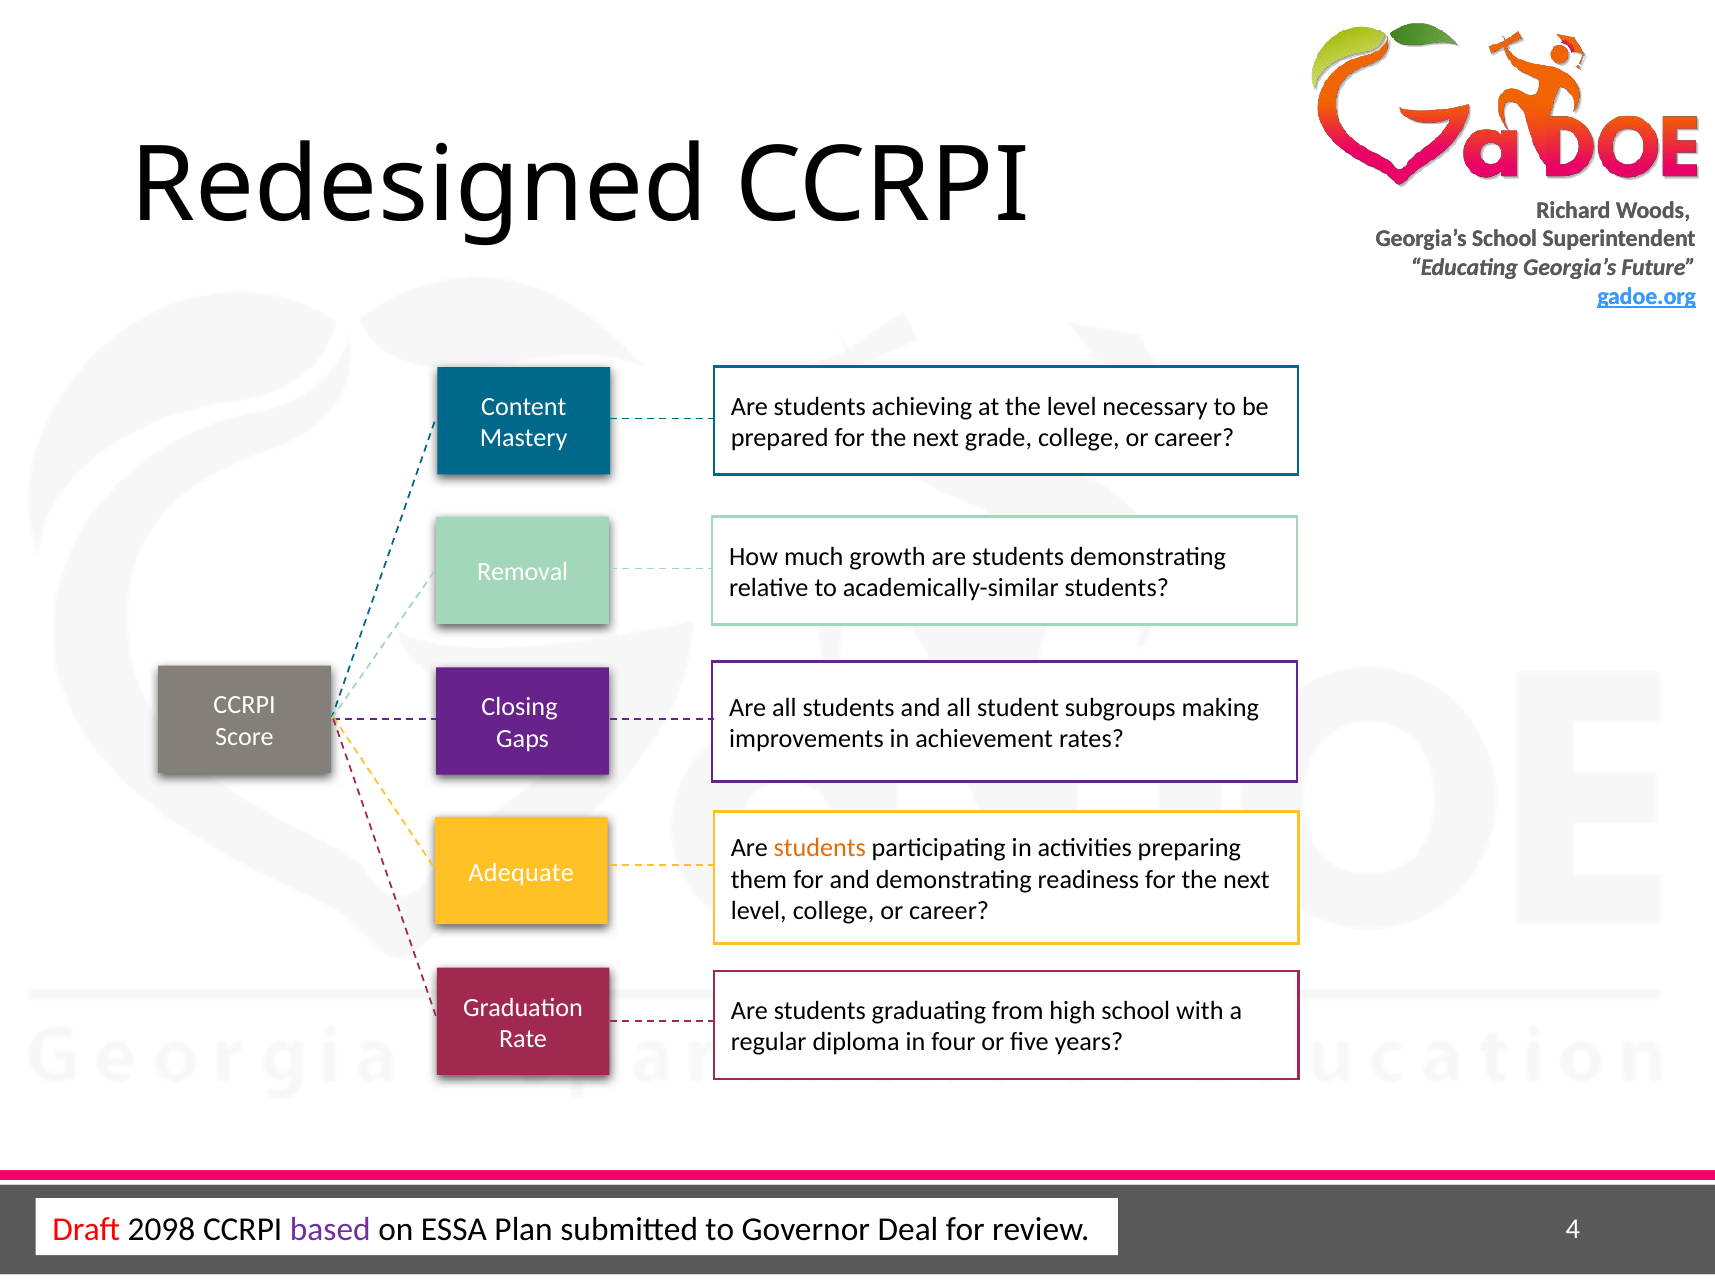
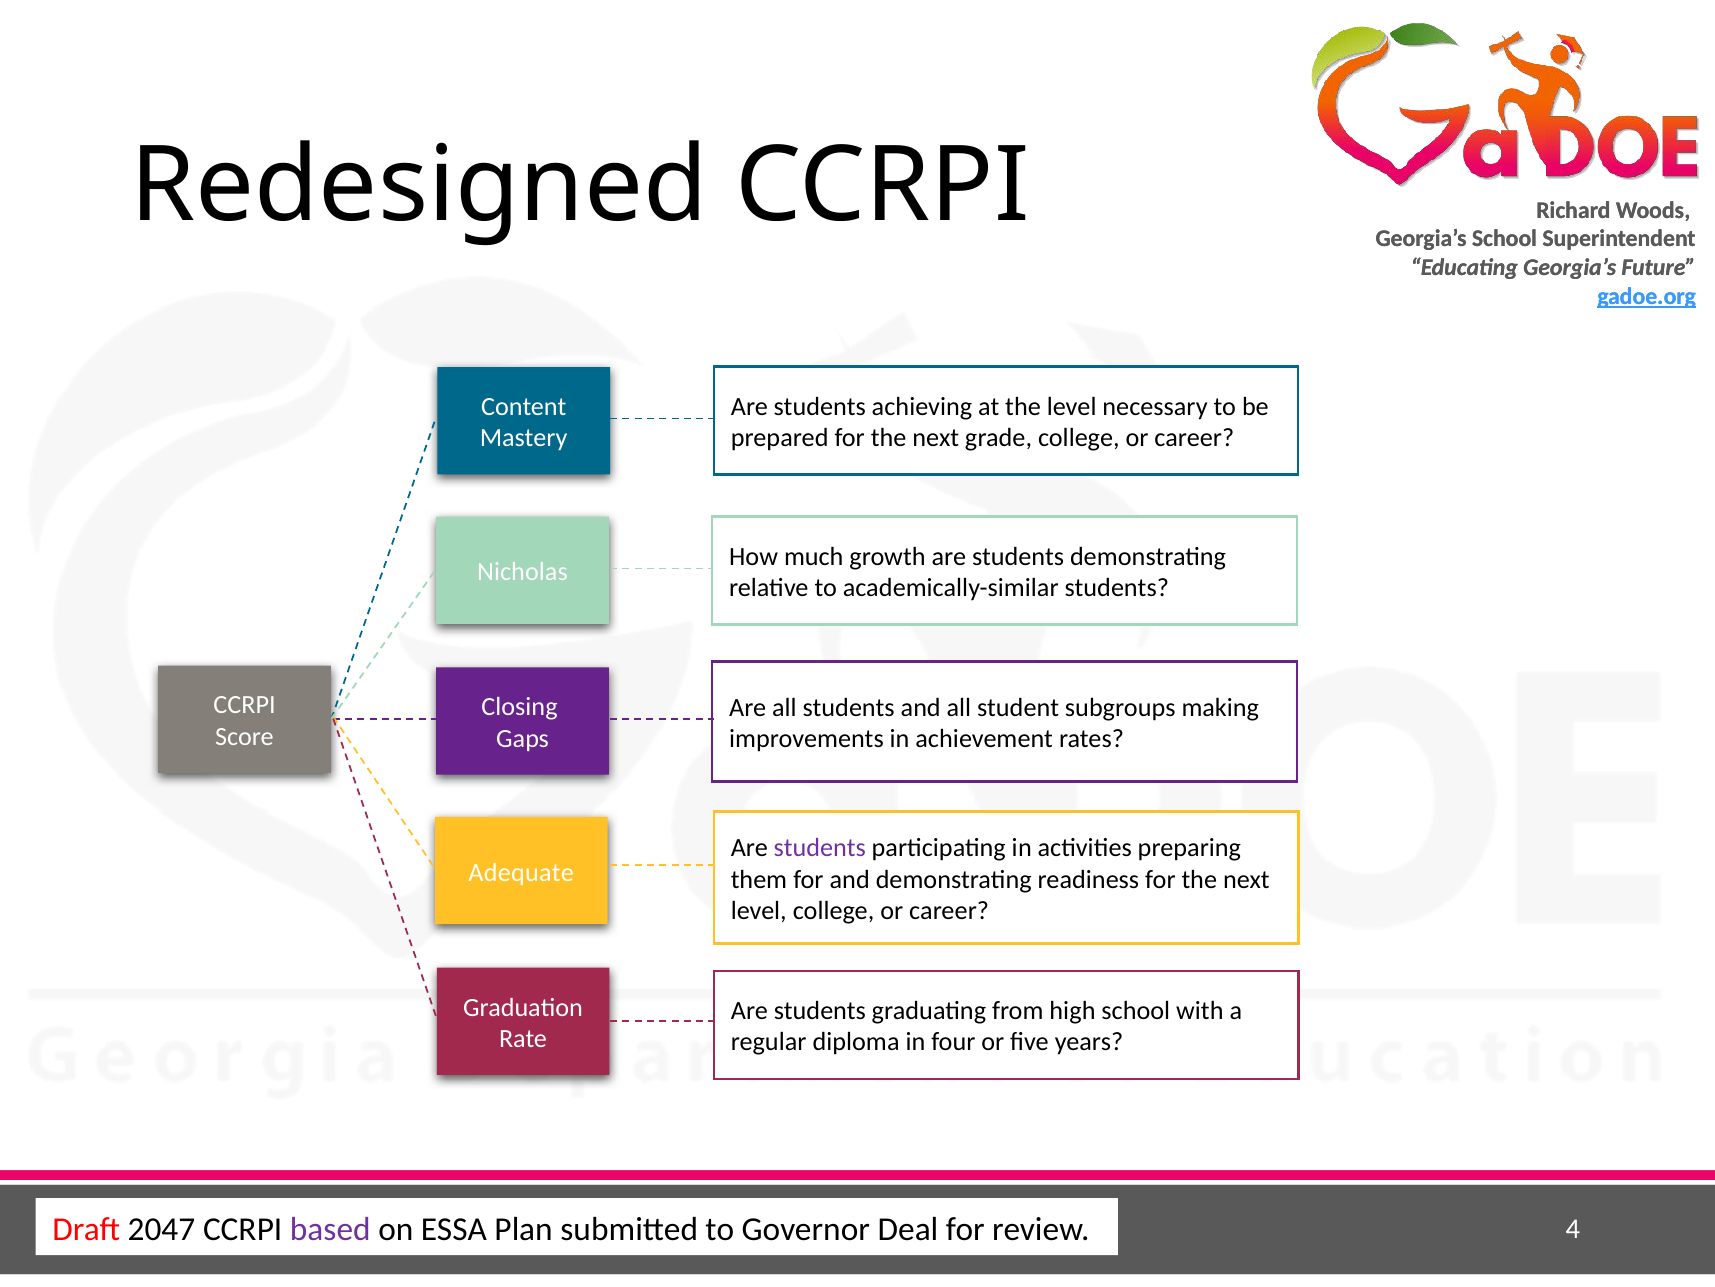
Removal: Removal -> Nicholas
students at (820, 848) colour: orange -> purple
2098: 2098 -> 2047
